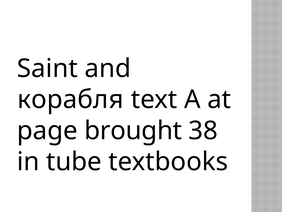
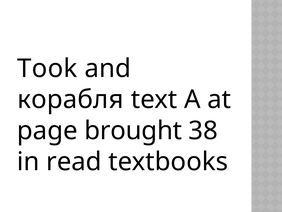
Saint: Saint -> Took
tube: tube -> read
